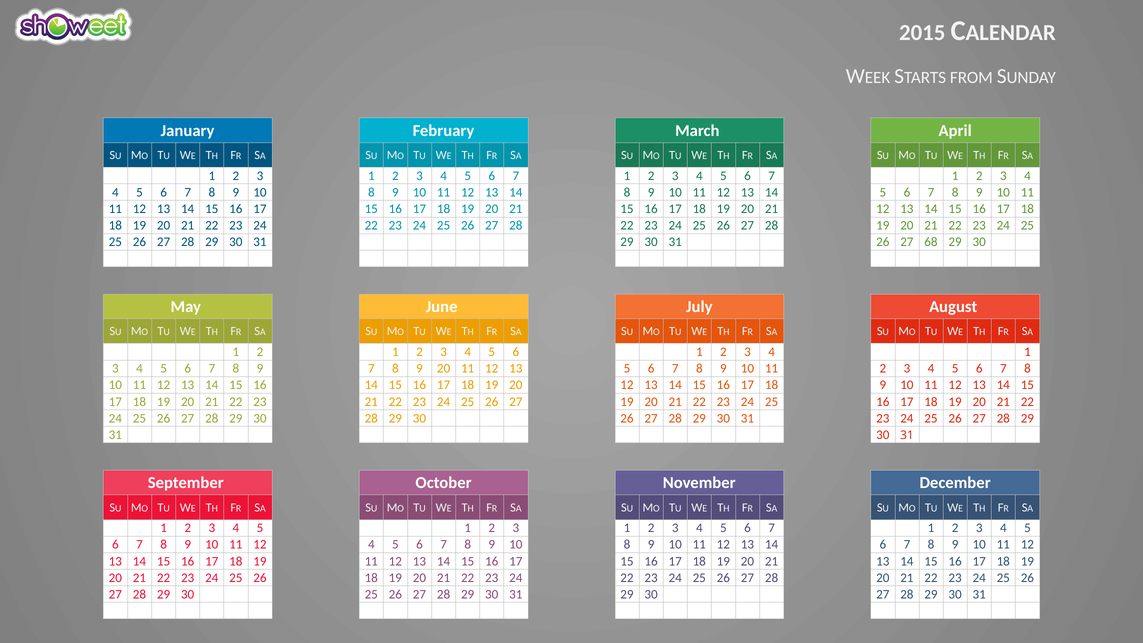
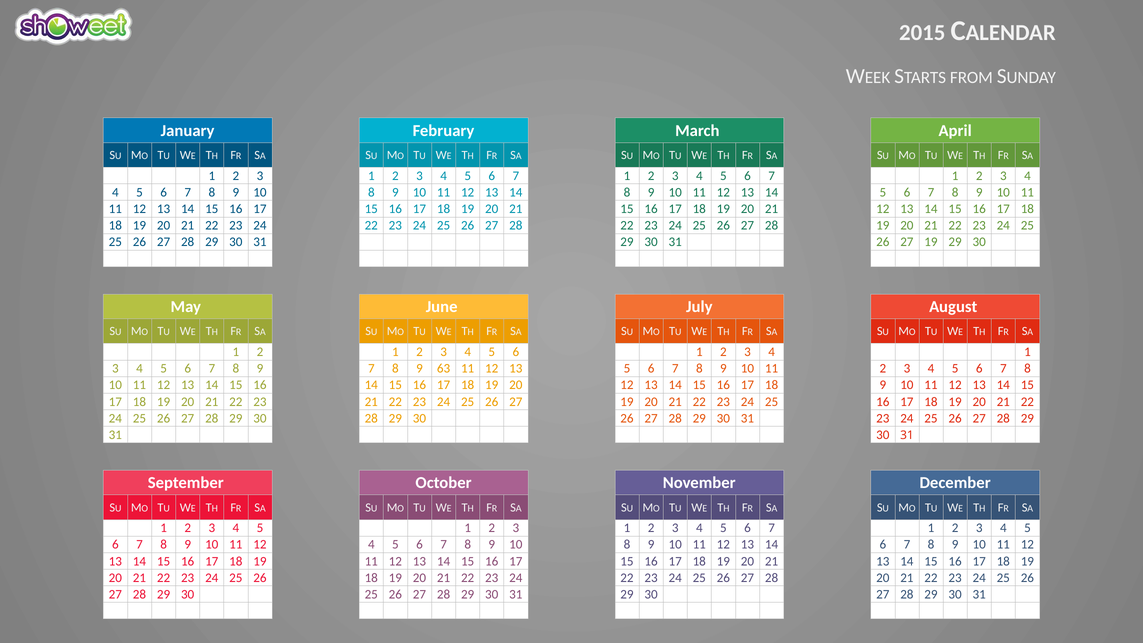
27 68: 68 -> 19
9 20: 20 -> 63
